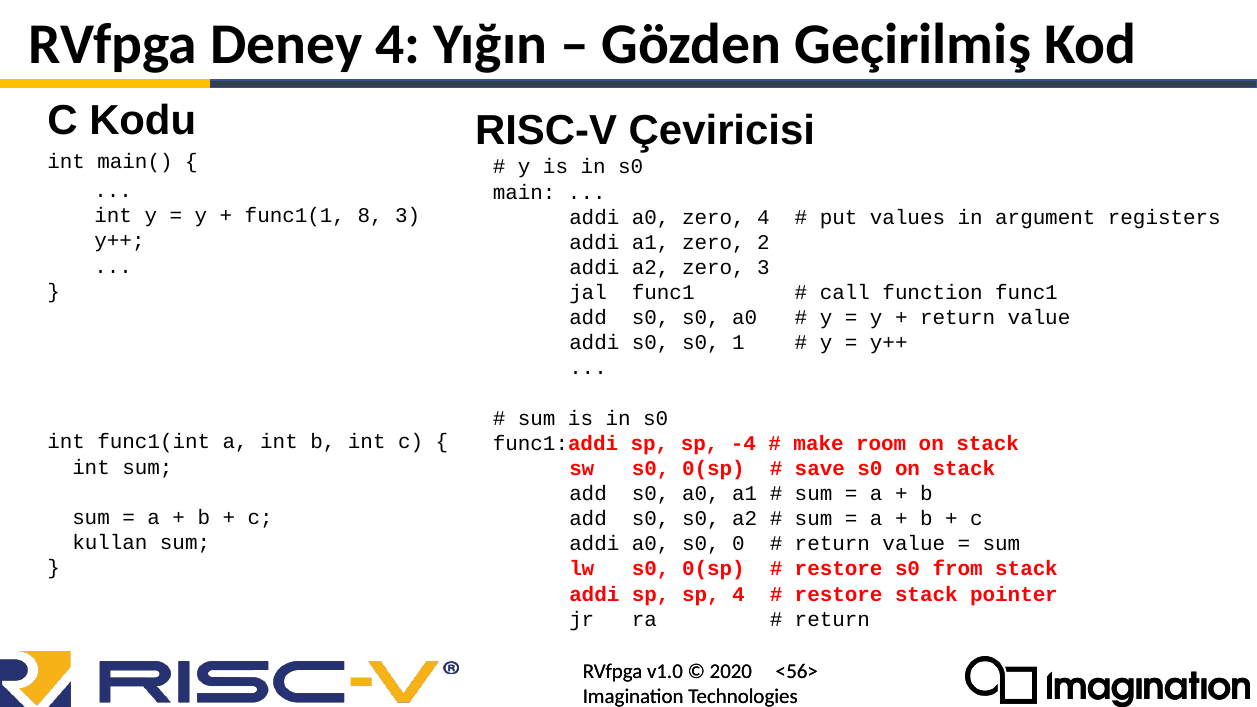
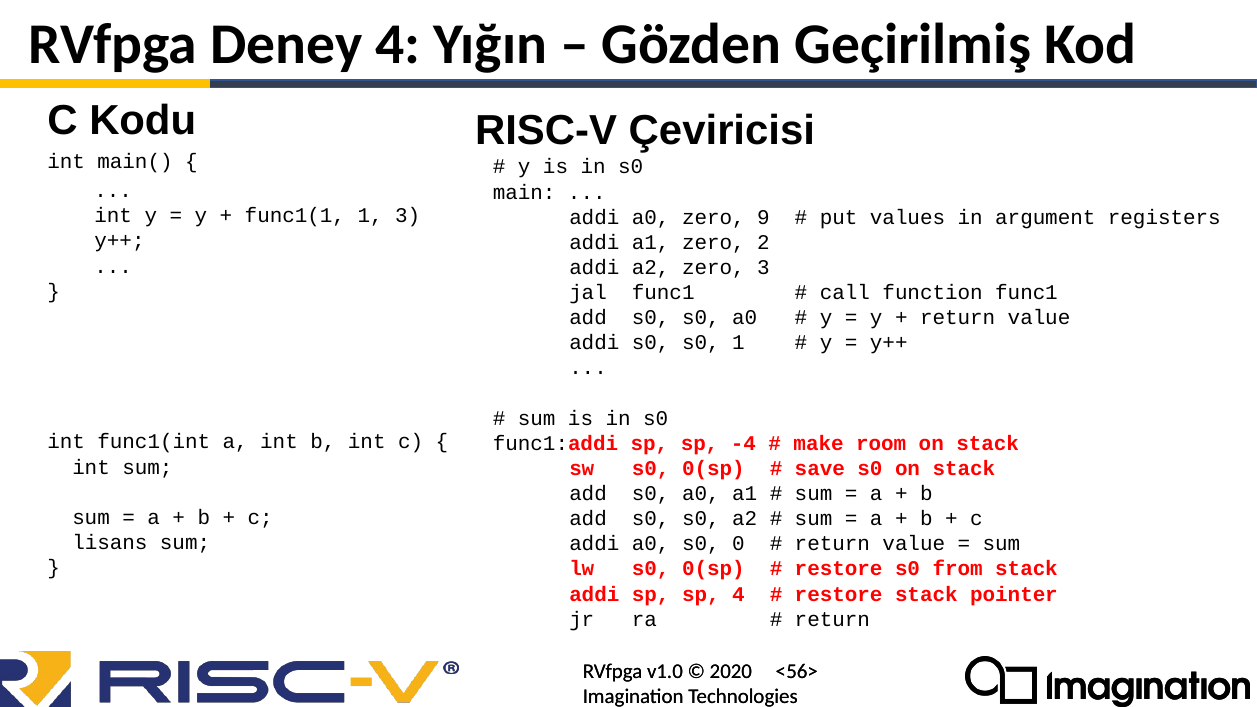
func1(1 8: 8 -> 1
zero 4: 4 -> 9
kullan: kullan -> lisans
